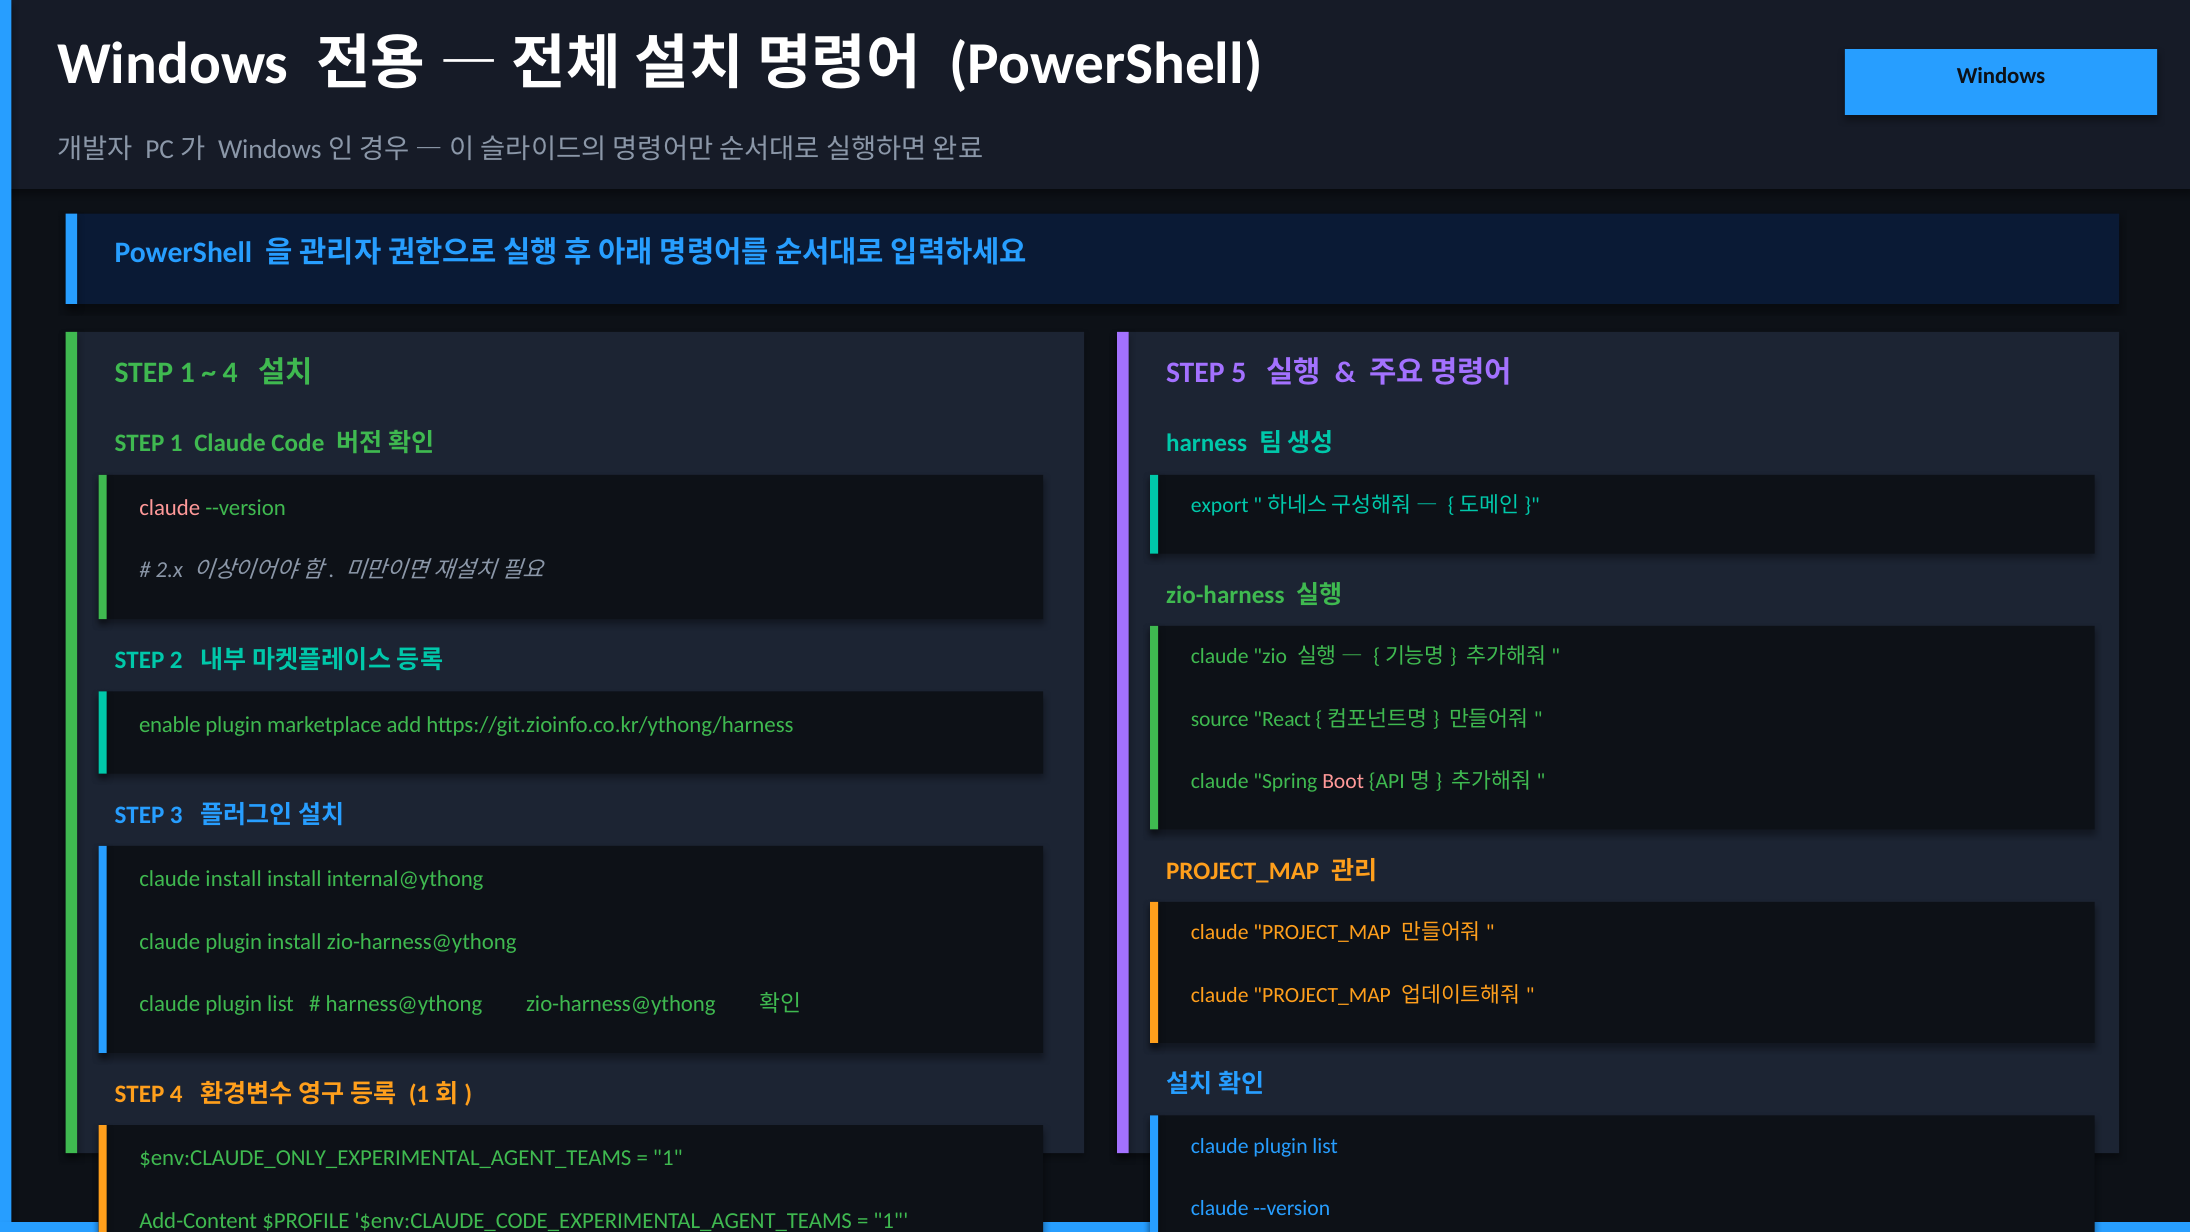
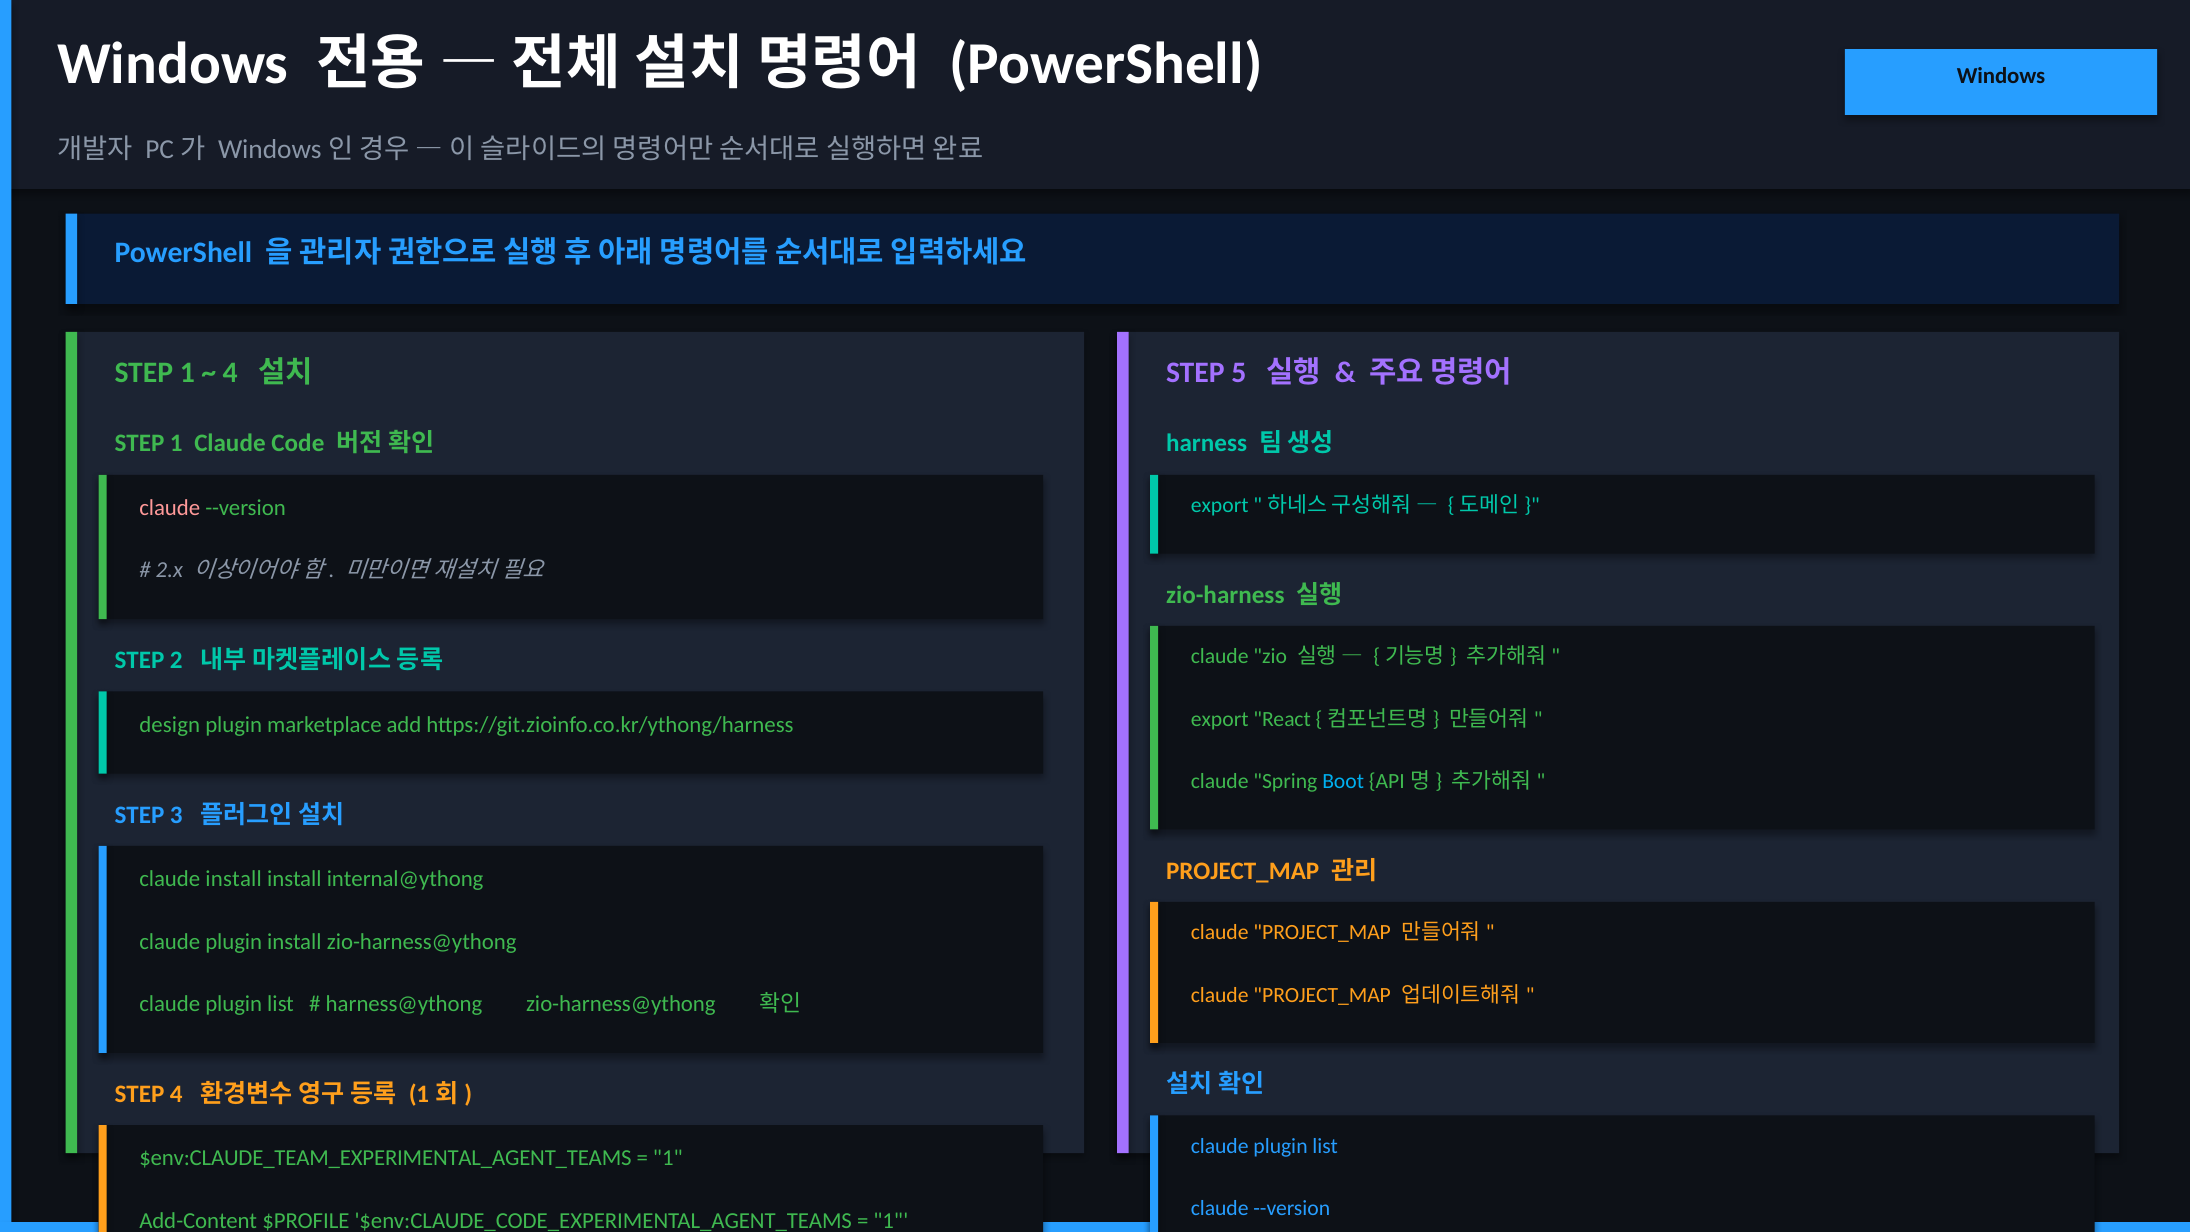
source at (1220, 719): source -> export
enable: enable -> design
Boot colour: pink -> light blue
$env:CLAUDE_ONLY_EXPERIMENTAL_AGENT_TEAMS: $env:CLAUDE_ONLY_EXPERIMENTAL_AGENT_TEAMS -> $env:CLAUDE_TEAM_EXPERIMENTAL_AGENT_TEAMS
